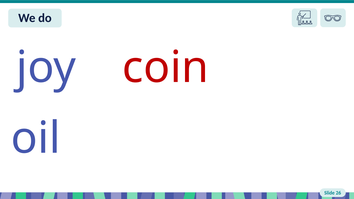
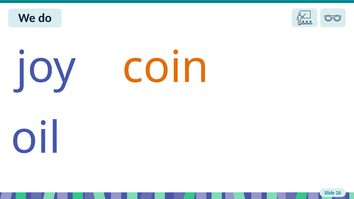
coin colour: red -> orange
